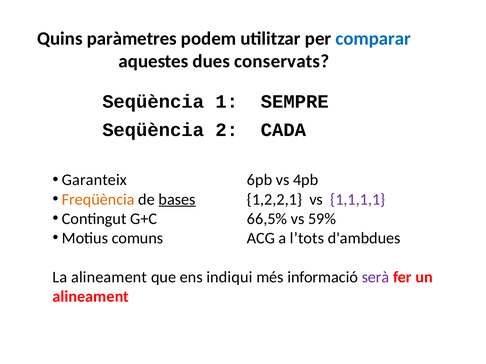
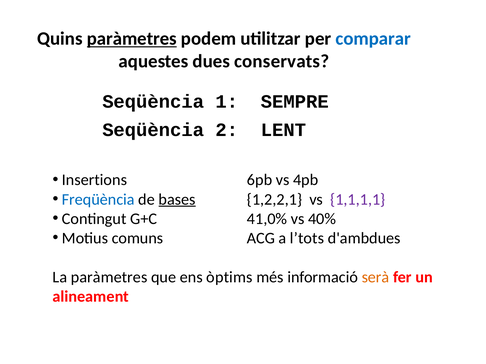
paràmetres at (132, 39) underline: none -> present
CADA: CADA -> LENT
Garanteix: Garanteix -> Insertions
Freqüència colour: orange -> blue
66,5%: 66,5% -> 41,0%
59%: 59% -> 40%
La alineament: alineament -> paràmetres
indiqui: indiqui -> òptims
serà colour: purple -> orange
